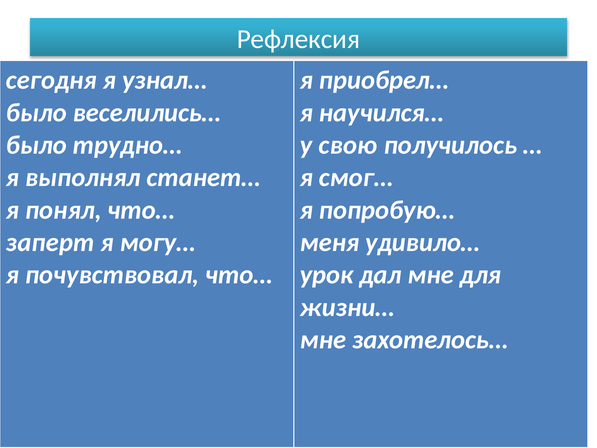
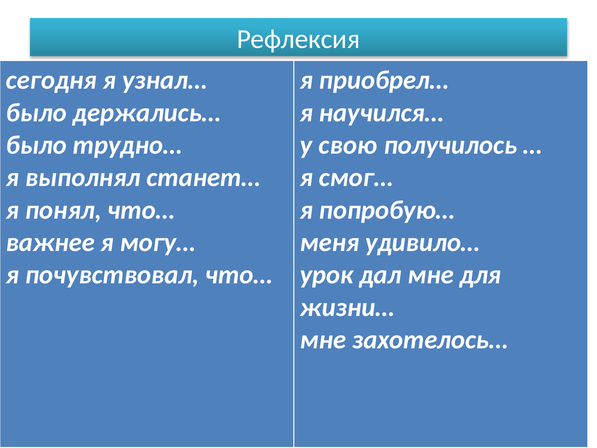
веселились…: веселились… -> держались…
заперт: заперт -> важнее
